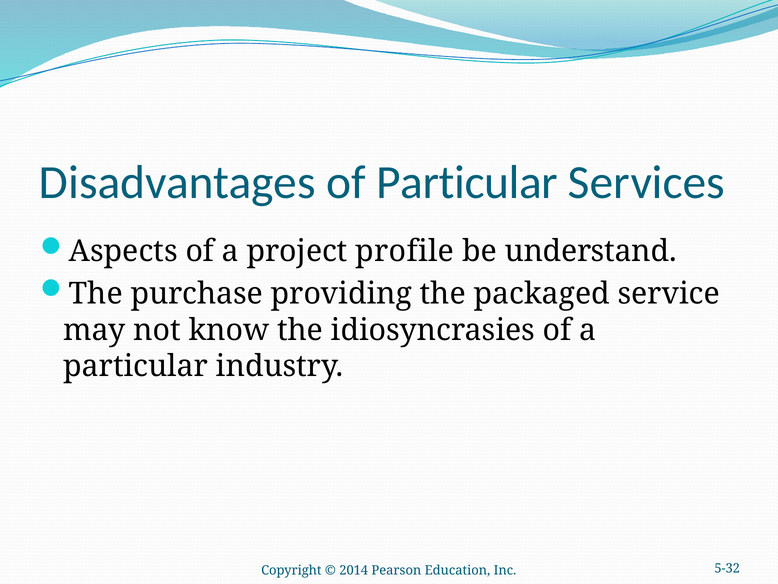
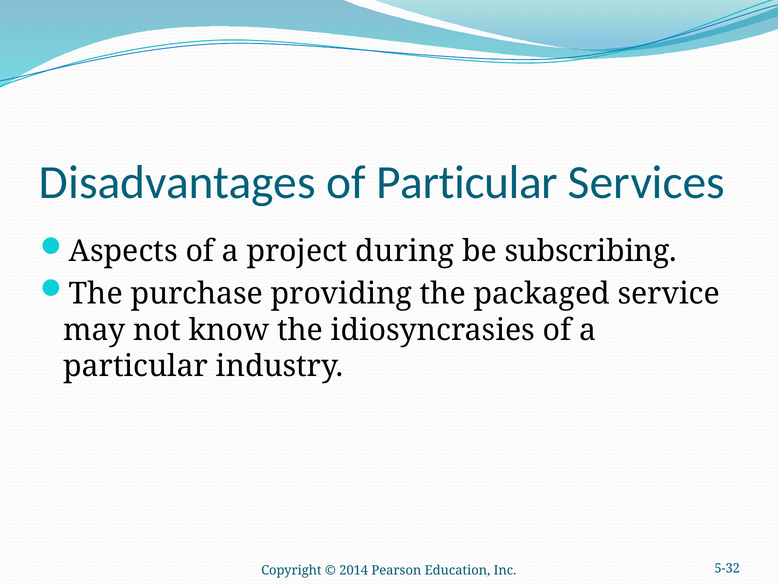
profile: profile -> during
understand: understand -> subscribing
